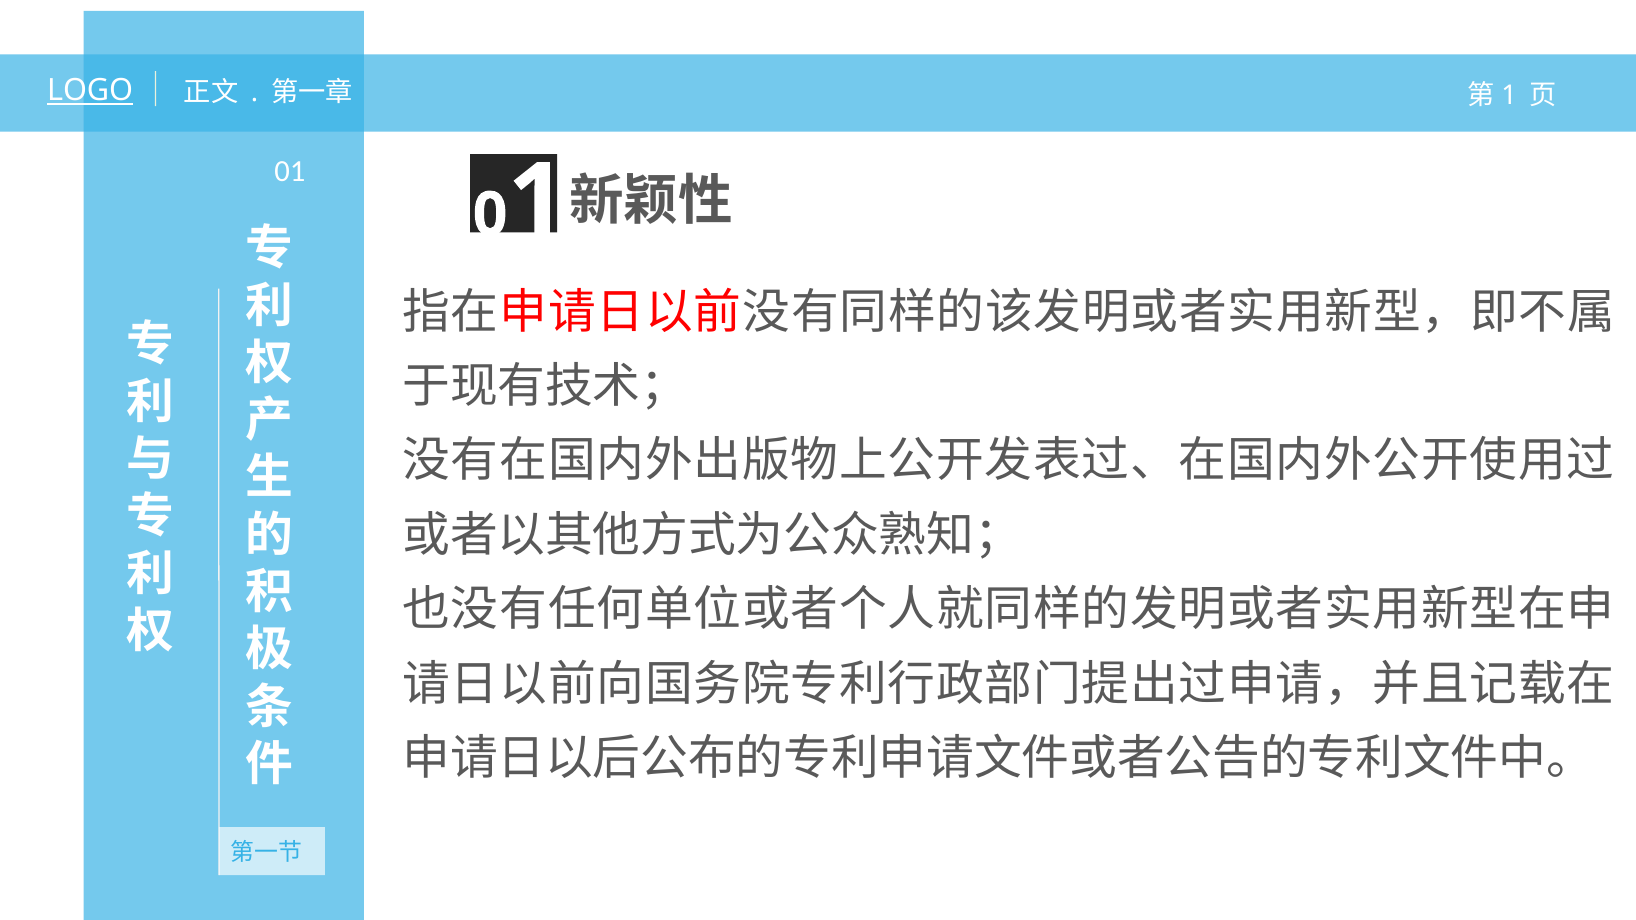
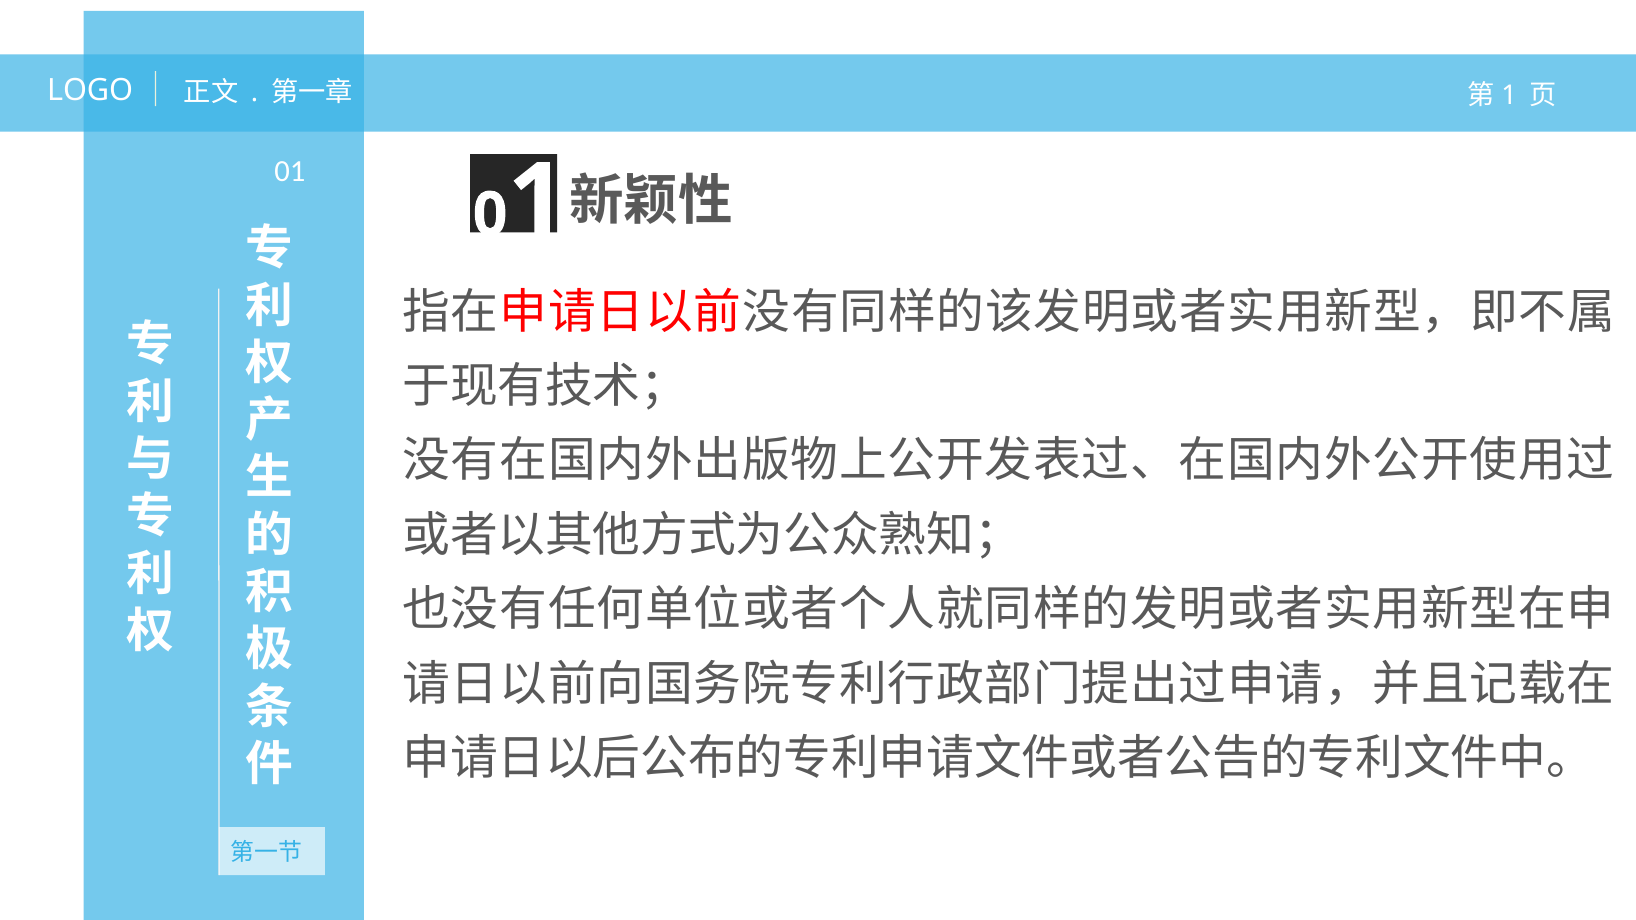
LOGO underline: present -> none
